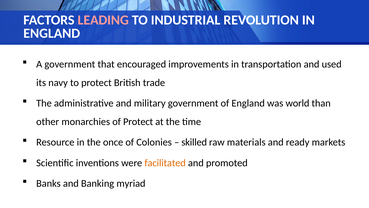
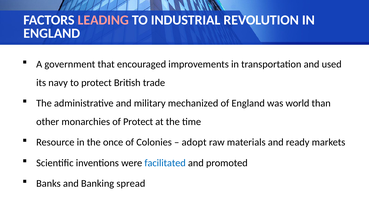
military government: government -> mechanized
skilled: skilled -> adopt
facilitated colour: orange -> blue
myriad: myriad -> spread
